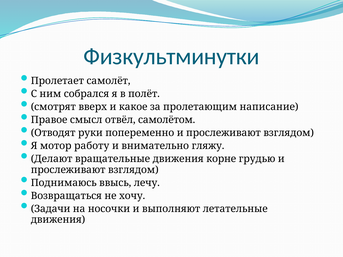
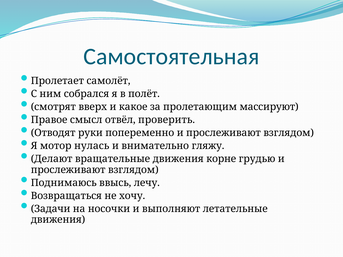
Физкультминутки: Физкультминутки -> Самостоятельная
написание: написание -> массируют
самолётом: самолётом -> проверить
работу: работу -> нулась
